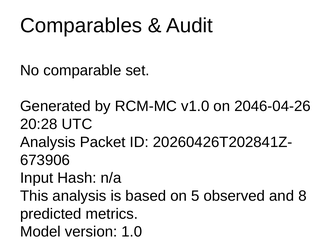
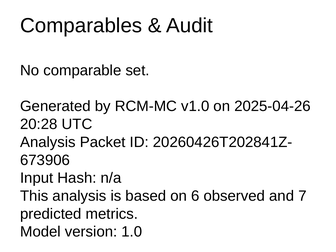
2046-04-26: 2046-04-26 -> 2025-04-26
5: 5 -> 6
8: 8 -> 7
